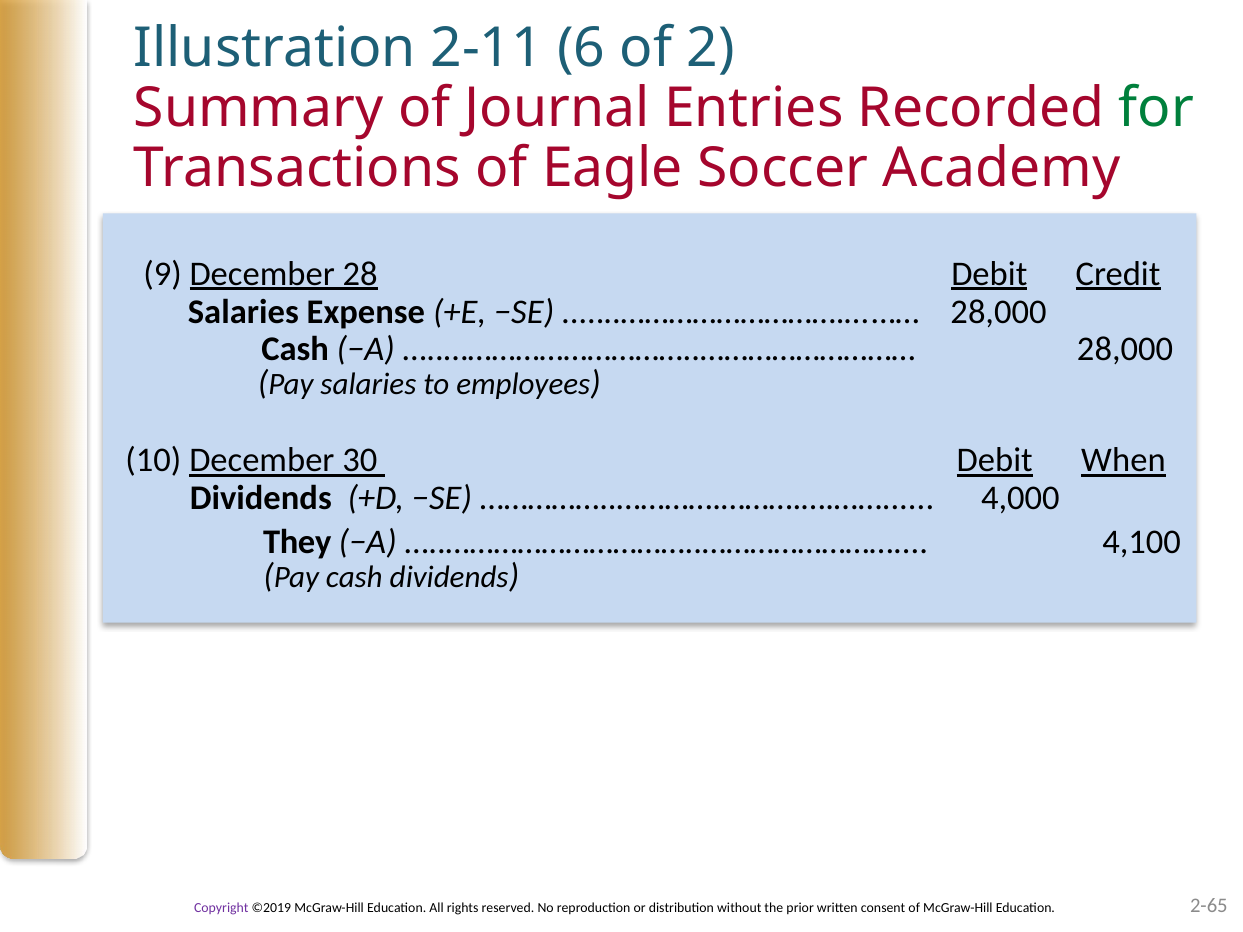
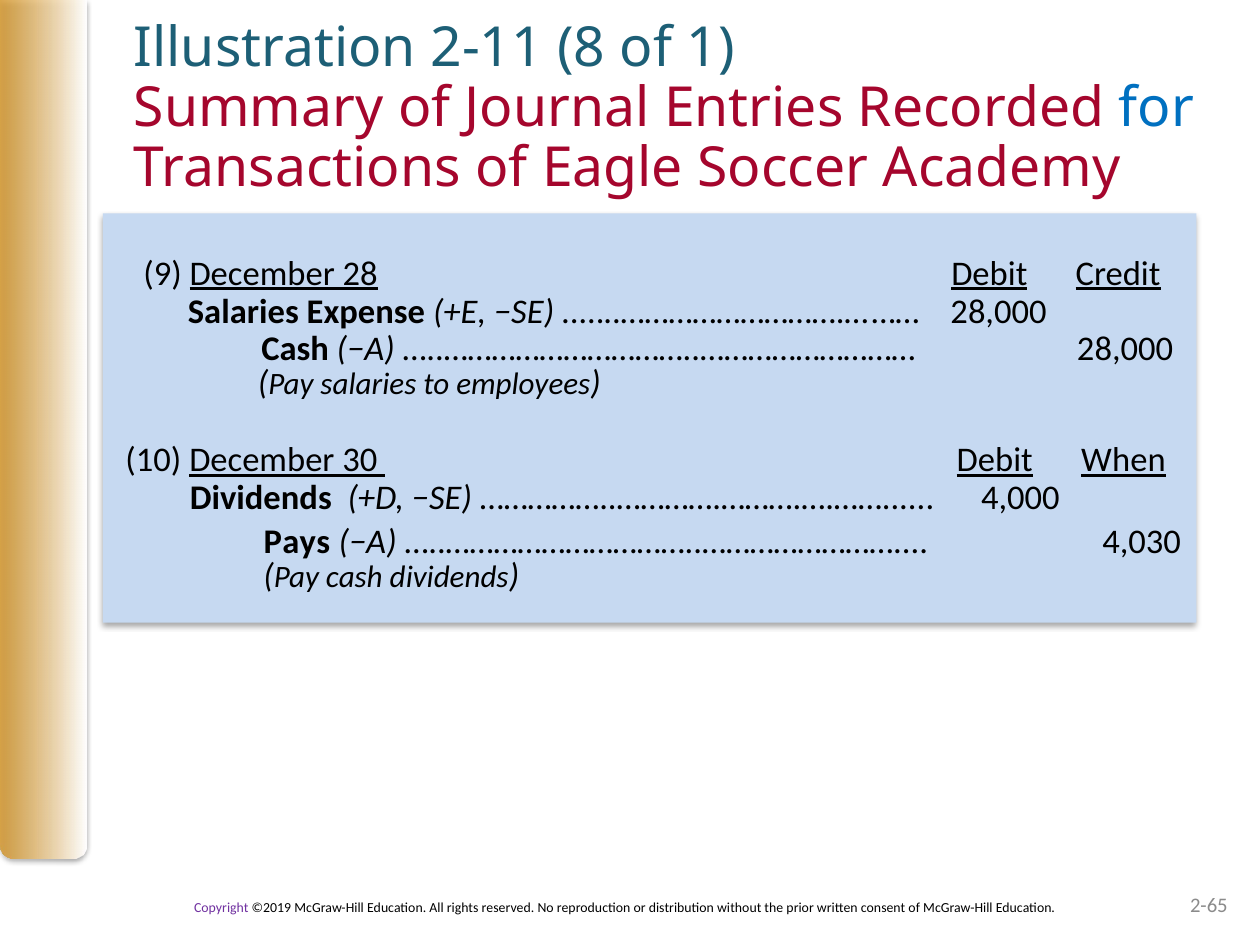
6: 6 -> 8
2: 2 -> 1
for colour: green -> blue
They: They -> Pays
4,100: 4,100 -> 4,030
